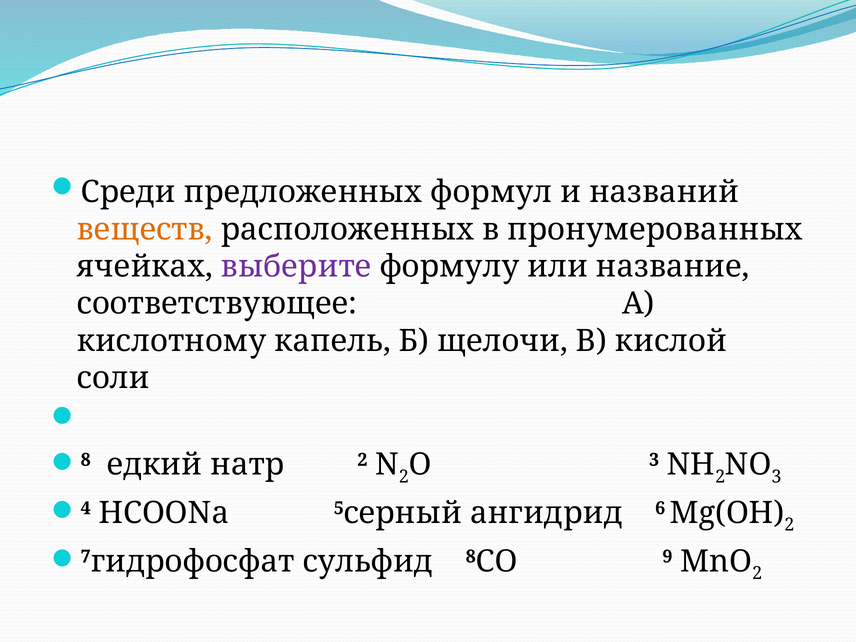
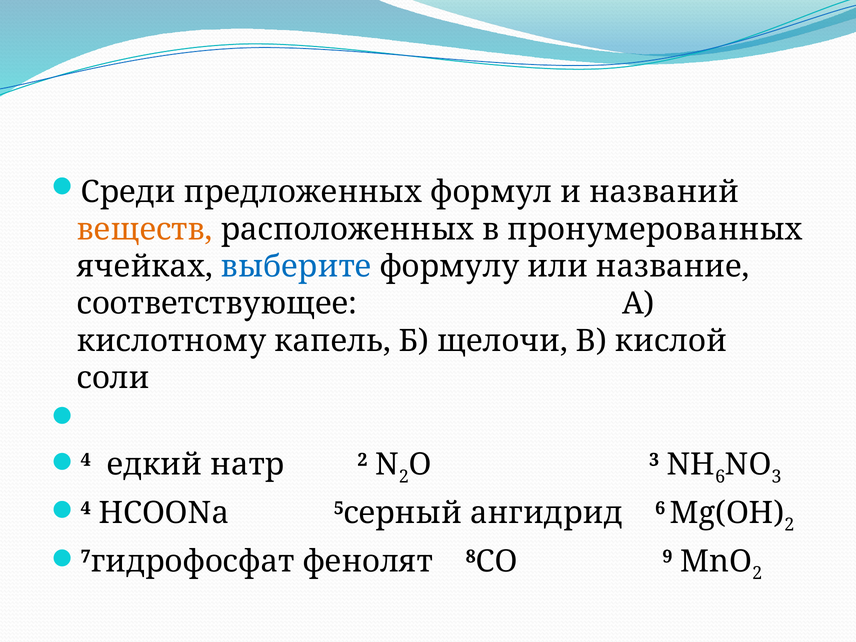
выберите colour: purple -> blue
8 at (86, 460): 8 -> 4
2 at (720, 477): 2 -> 6
сульфид: сульфид -> фенолят
